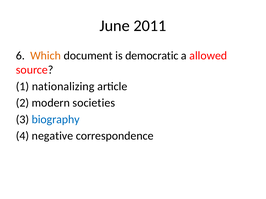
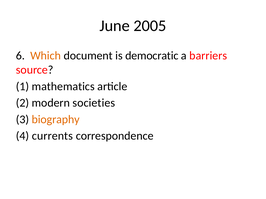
2011: 2011 -> 2005
allowed: allowed -> barriers
nationalizing: nationalizing -> mathematics
biography colour: blue -> orange
negative: negative -> currents
